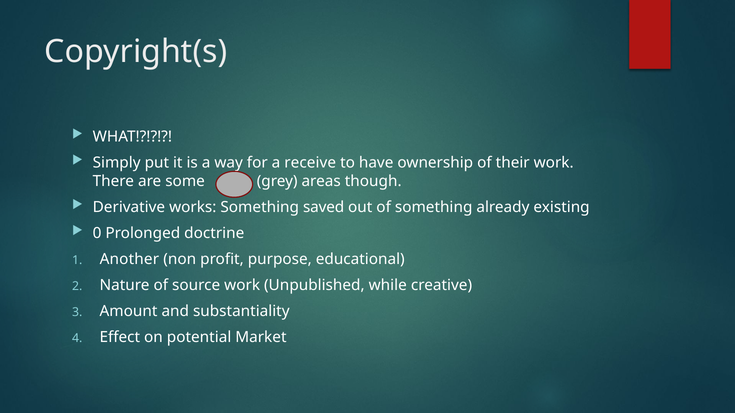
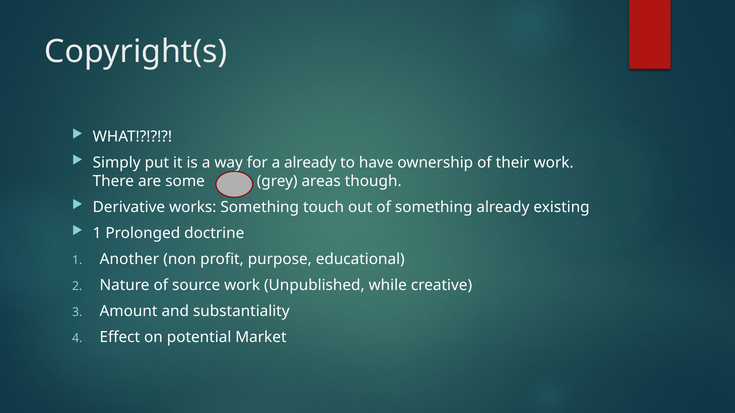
a receive: receive -> already
saved: saved -> touch
0 at (97, 233): 0 -> 1
